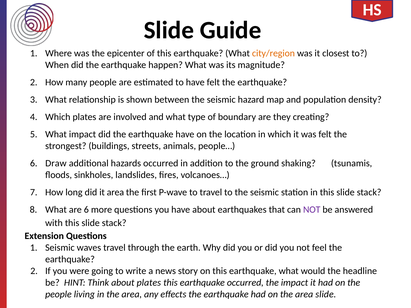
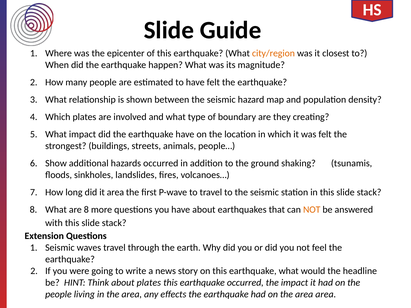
Draw: Draw -> Show
are 6: 6 -> 8
NOT at (312, 210) colour: purple -> orange
area slide: slide -> area
